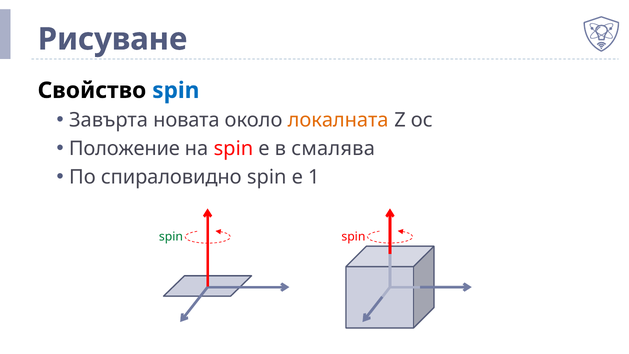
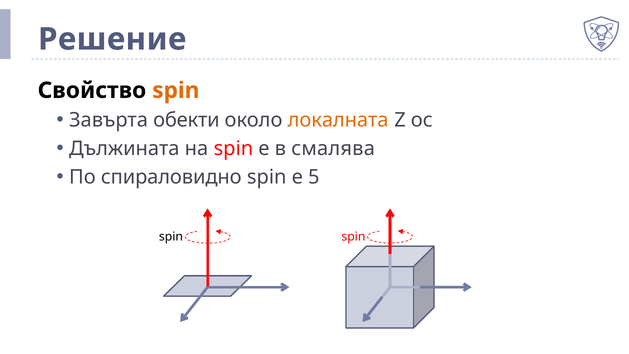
Рисуване: Рисуване -> Решение
spin at (176, 90) colour: blue -> orange
новата: новата -> обекти
Положение: Положение -> Дължината
1: 1 -> 5
spin at (171, 236) colour: green -> black
